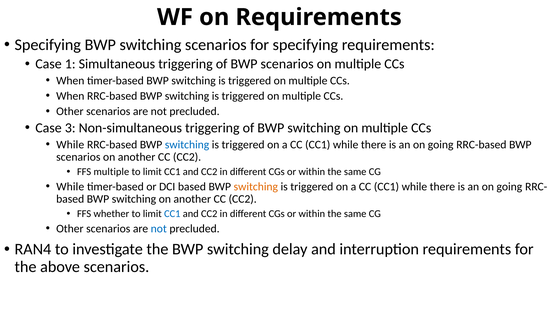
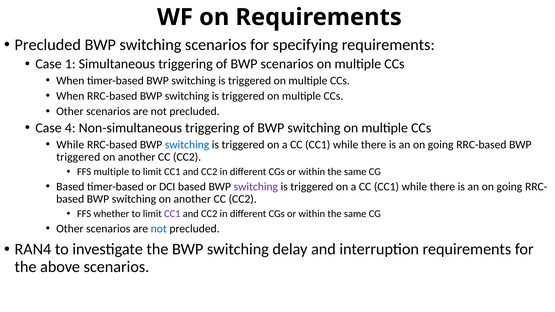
Specifying at (48, 45): Specifying -> Precluded
3: 3 -> 4
scenarios at (78, 157): scenarios -> triggered
While at (70, 187): While -> Based
switching at (256, 187) colour: orange -> purple
CC1 at (172, 214) colour: blue -> purple
